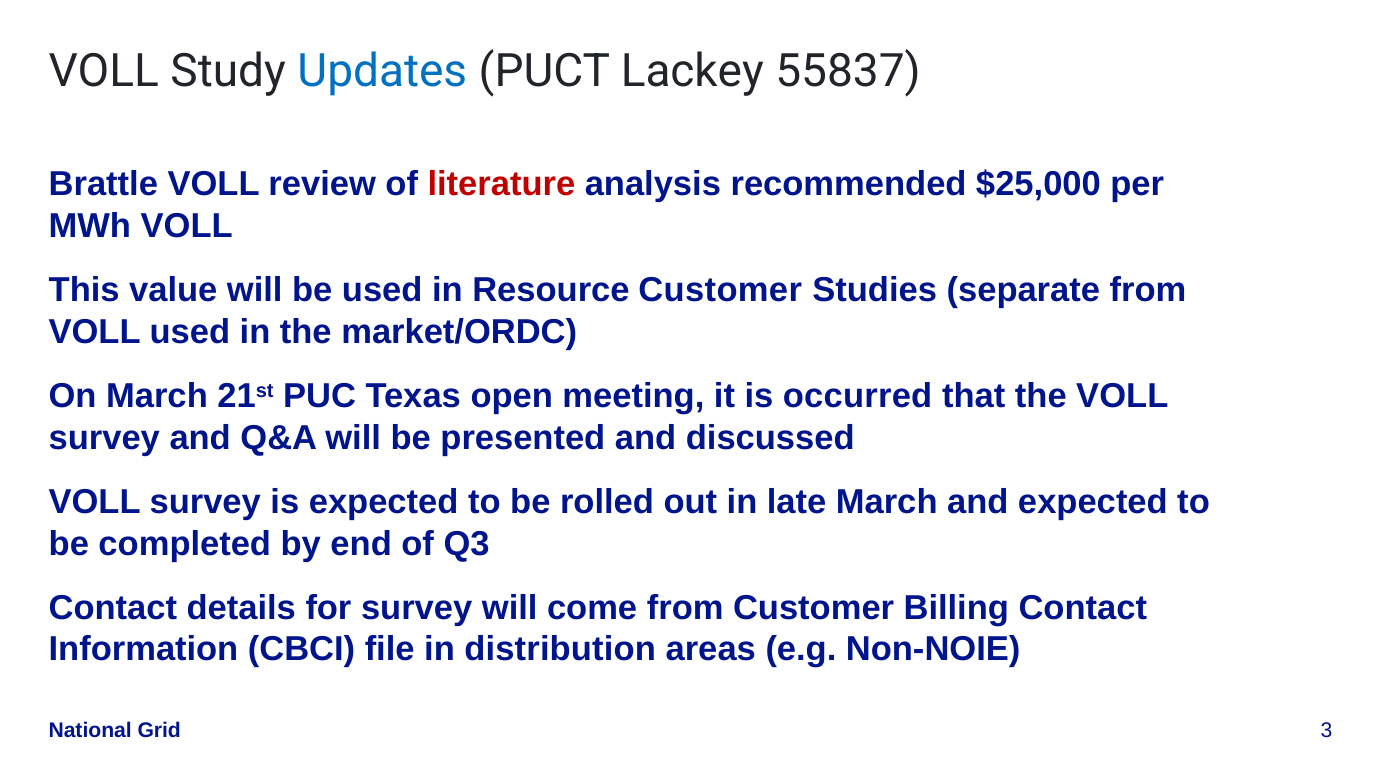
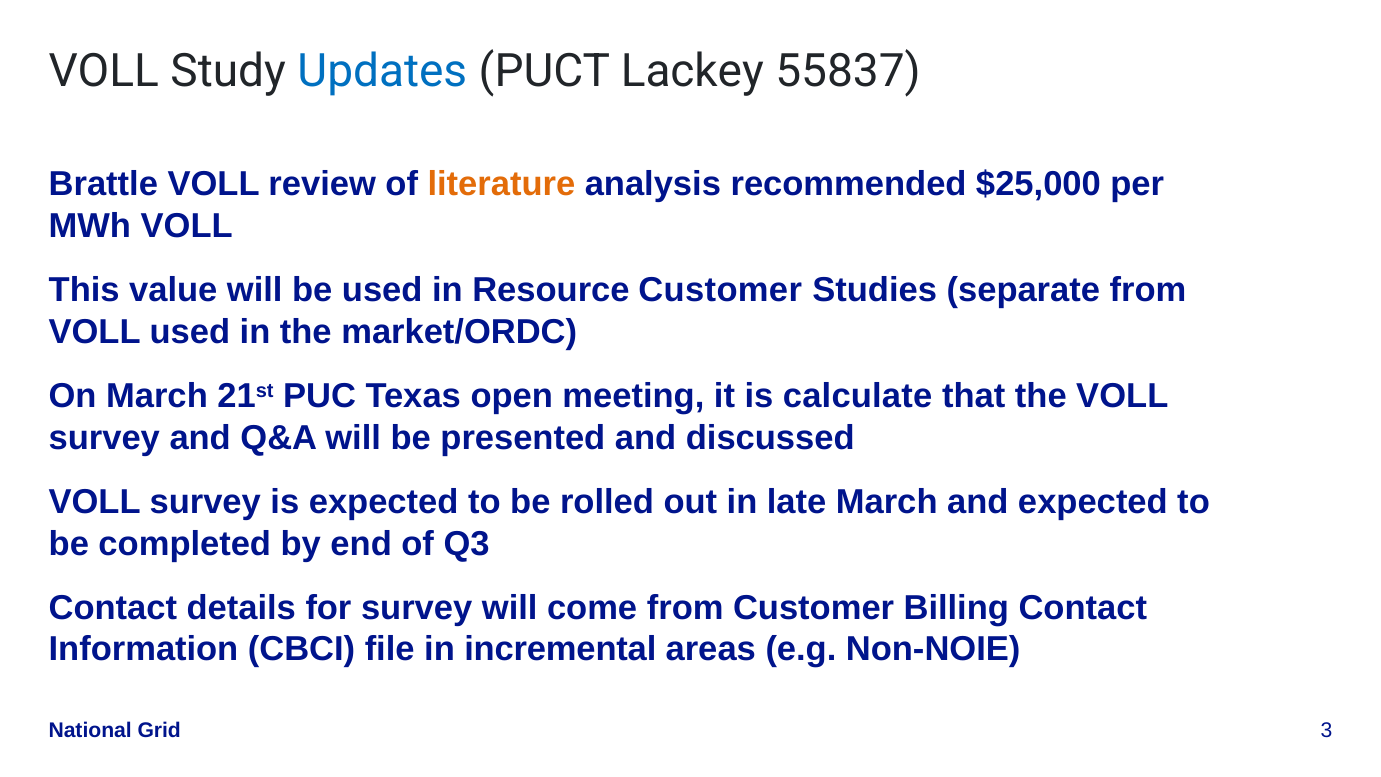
literature colour: red -> orange
occurred: occurred -> calculate
distribution: distribution -> incremental
